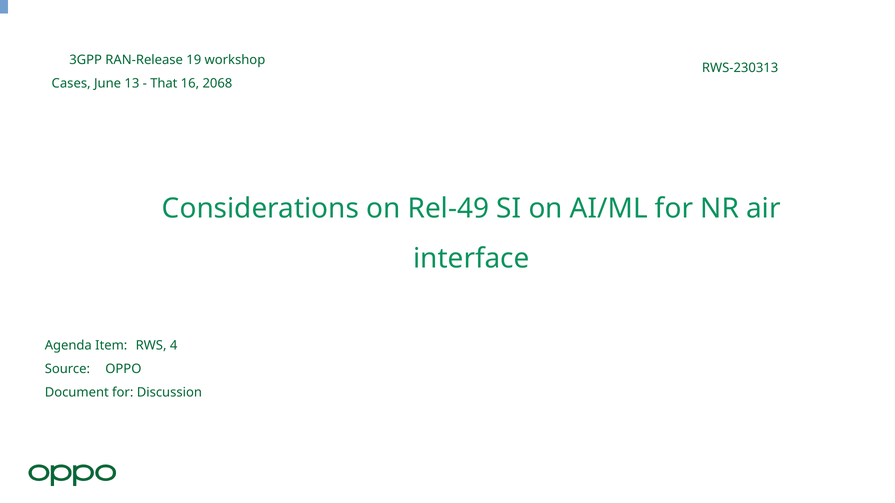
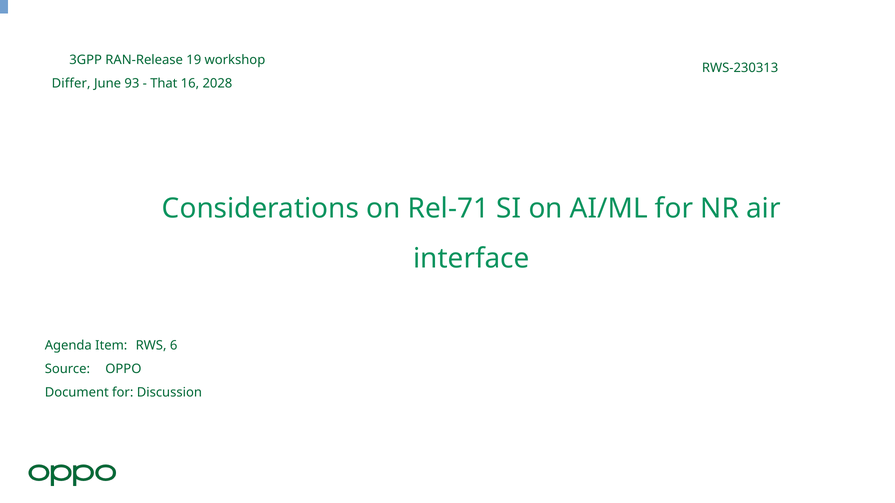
Cases: Cases -> Differ
13: 13 -> 93
2068: 2068 -> 2028
Rel-49: Rel-49 -> Rel-71
4: 4 -> 6
